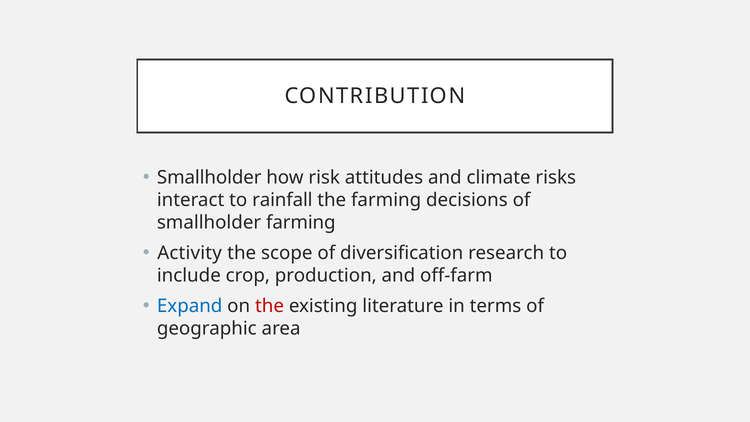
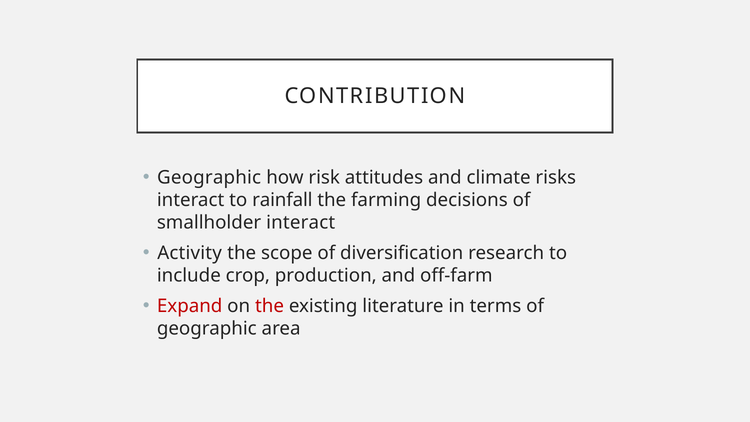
Smallholder at (209, 178): Smallholder -> Geographic
smallholder farming: farming -> interact
Expand colour: blue -> red
